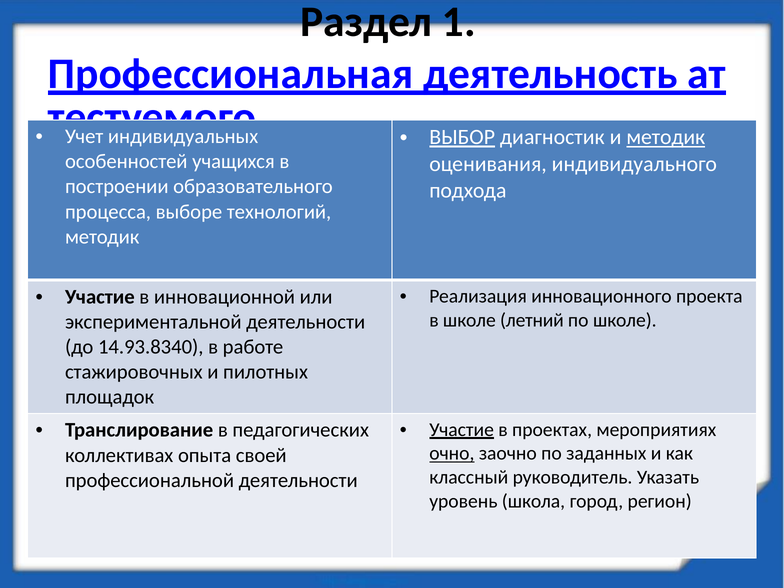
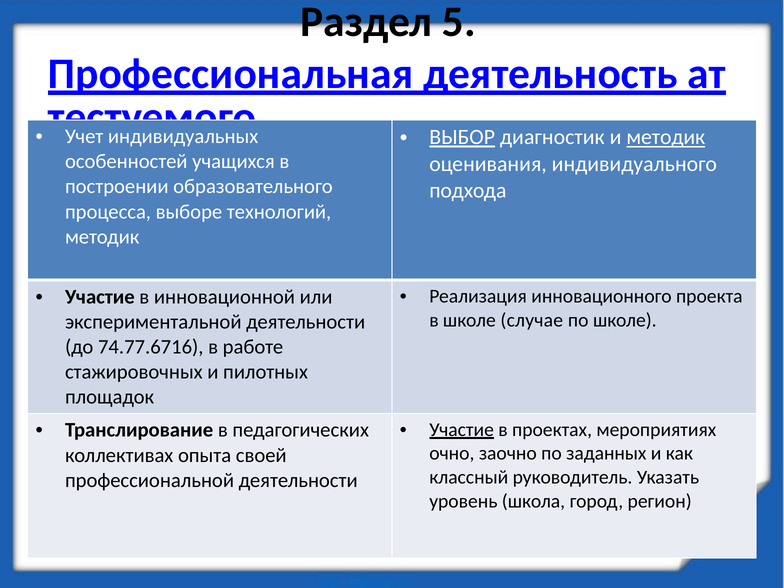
1: 1 -> 5
летний: летний -> случае
14.93.8340: 14.93.8340 -> 74.77.6716
очно underline: present -> none
